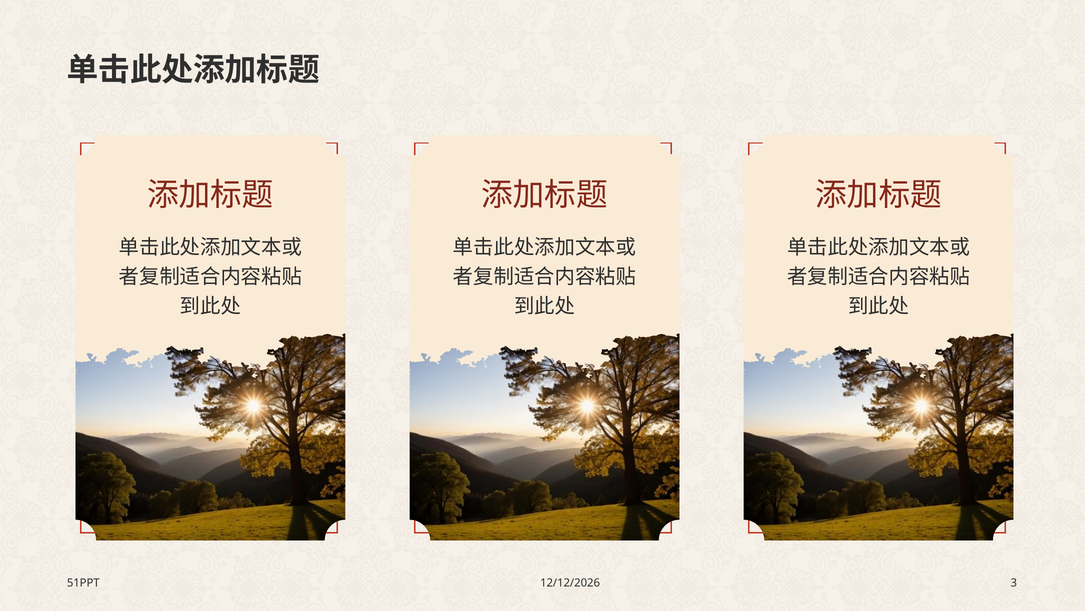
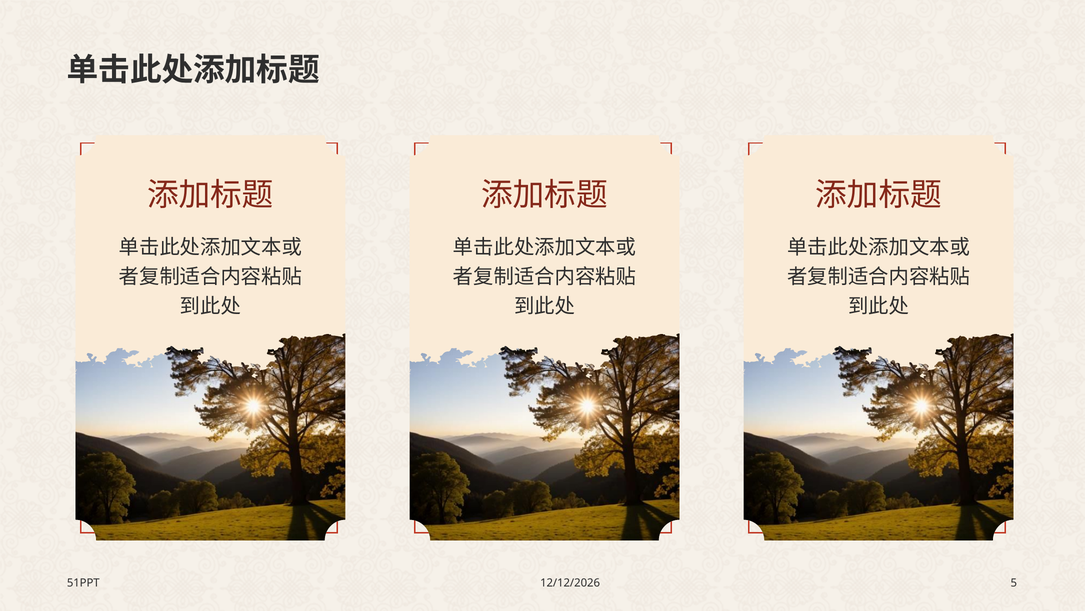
3: 3 -> 5
